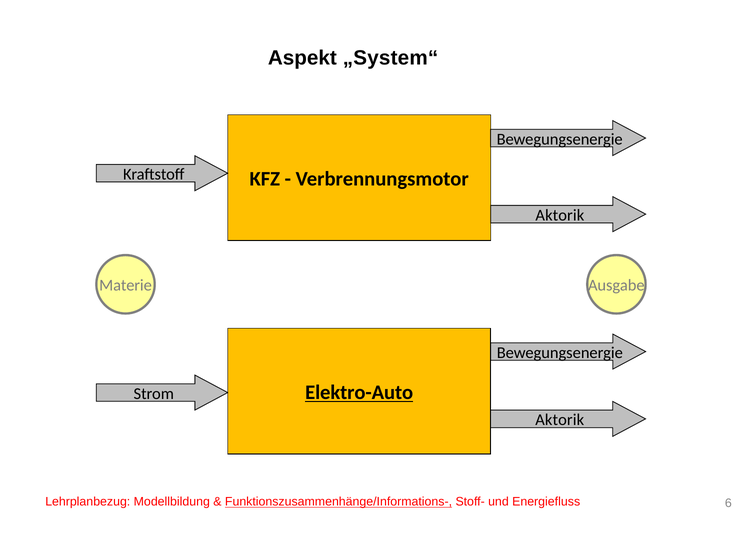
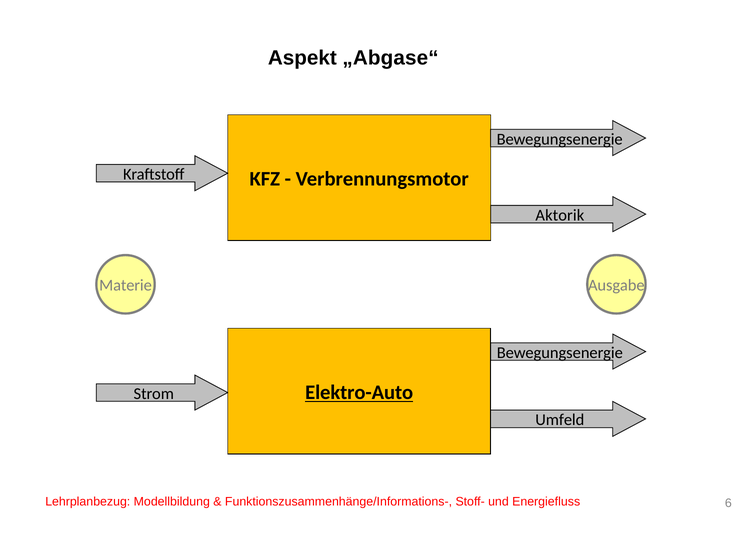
„System“: „System“ -> „Abgase“
Aktorik at (560, 420): Aktorik -> Umfeld
Funktionszusammenhänge/Informations- underline: present -> none
